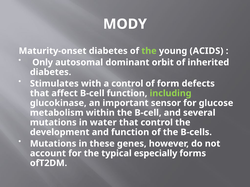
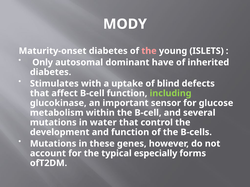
the at (149, 51) colour: light green -> pink
ACIDS: ACIDS -> ISLETS
orbit: orbit -> have
a control: control -> uptake
form: form -> blind
